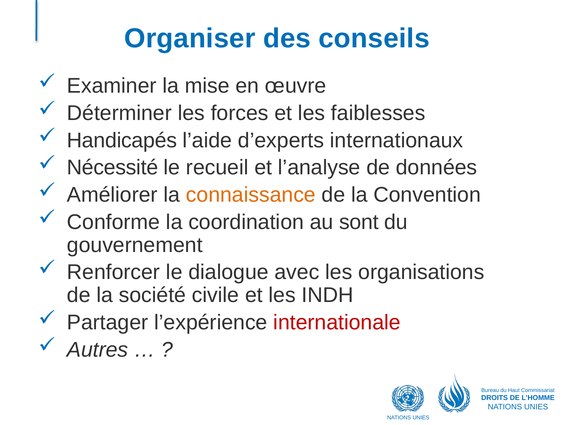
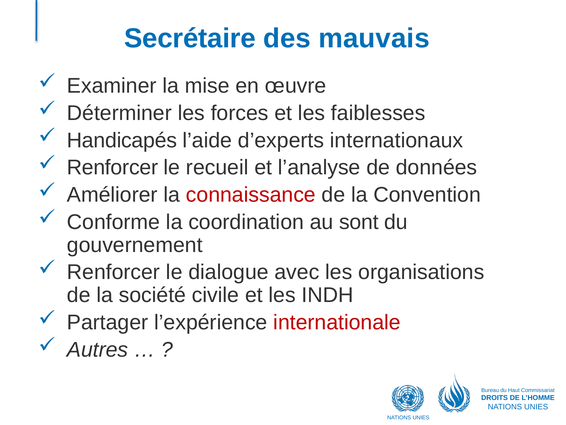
Organiser: Organiser -> Secrétaire
conseils: conseils -> mauvais
Nécessité at (112, 167): Nécessité -> Renforcer
connaissance colour: orange -> red
